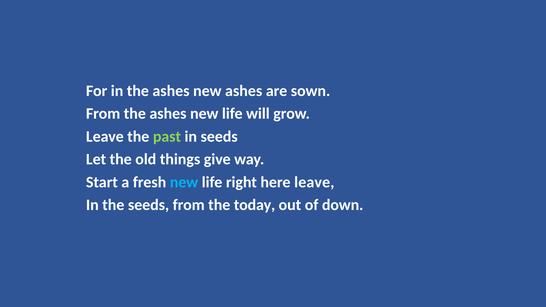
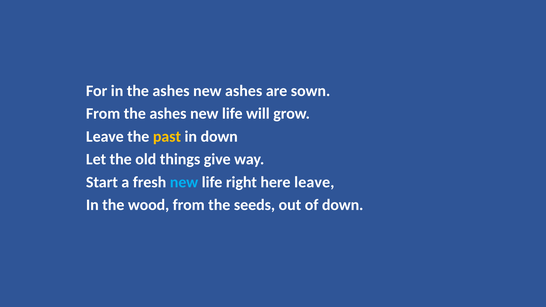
past colour: light green -> yellow
in seeds: seeds -> down
the seeds: seeds -> wood
today: today -> seeds
